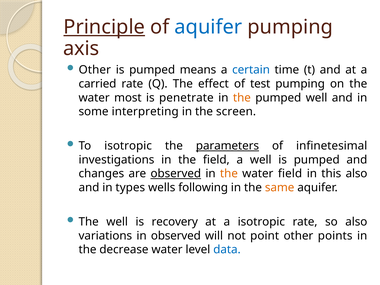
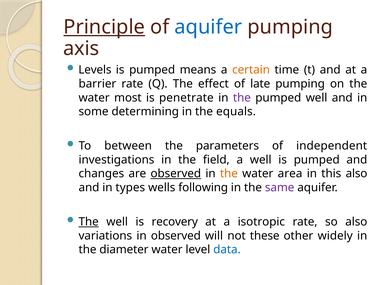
Other at (95, 70): Other -> Levels
certain colour: blue -> orange
carried: carried -> barrier
test: test -> late
the at (242, 98) colour: orange -> purple
interpreting: interpreting -> determining
screen: screen -> equals
To isotropic: isotropic -> between
parameters underline: present -> none
infinetesimal: infinetesimal -> independent
water field: field -> area
same colour: orange -> purple
The at (89, 222) underline: none -> present
point: point -> these
points: points -> widely
decrease: decrease -> diameter
